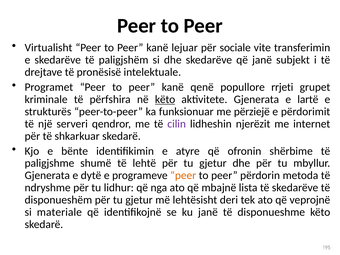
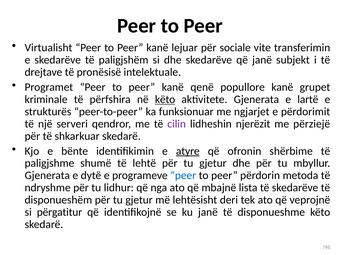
popullore rrjeti: rrjeti -> kanë
përziejë: përziejë -> ngjarjet
internet: internet -> përziejë
atyre underline: none -> present
peer at (183, 175) colour: orange -> blue
materiale: materiale -> përgatitur
